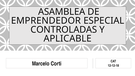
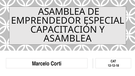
CONTROLADAS: CONTROLADAS -> CAPACITACIÓN
APLICABLE at (68, 39): APLICABLE -> ASAMBLEA
